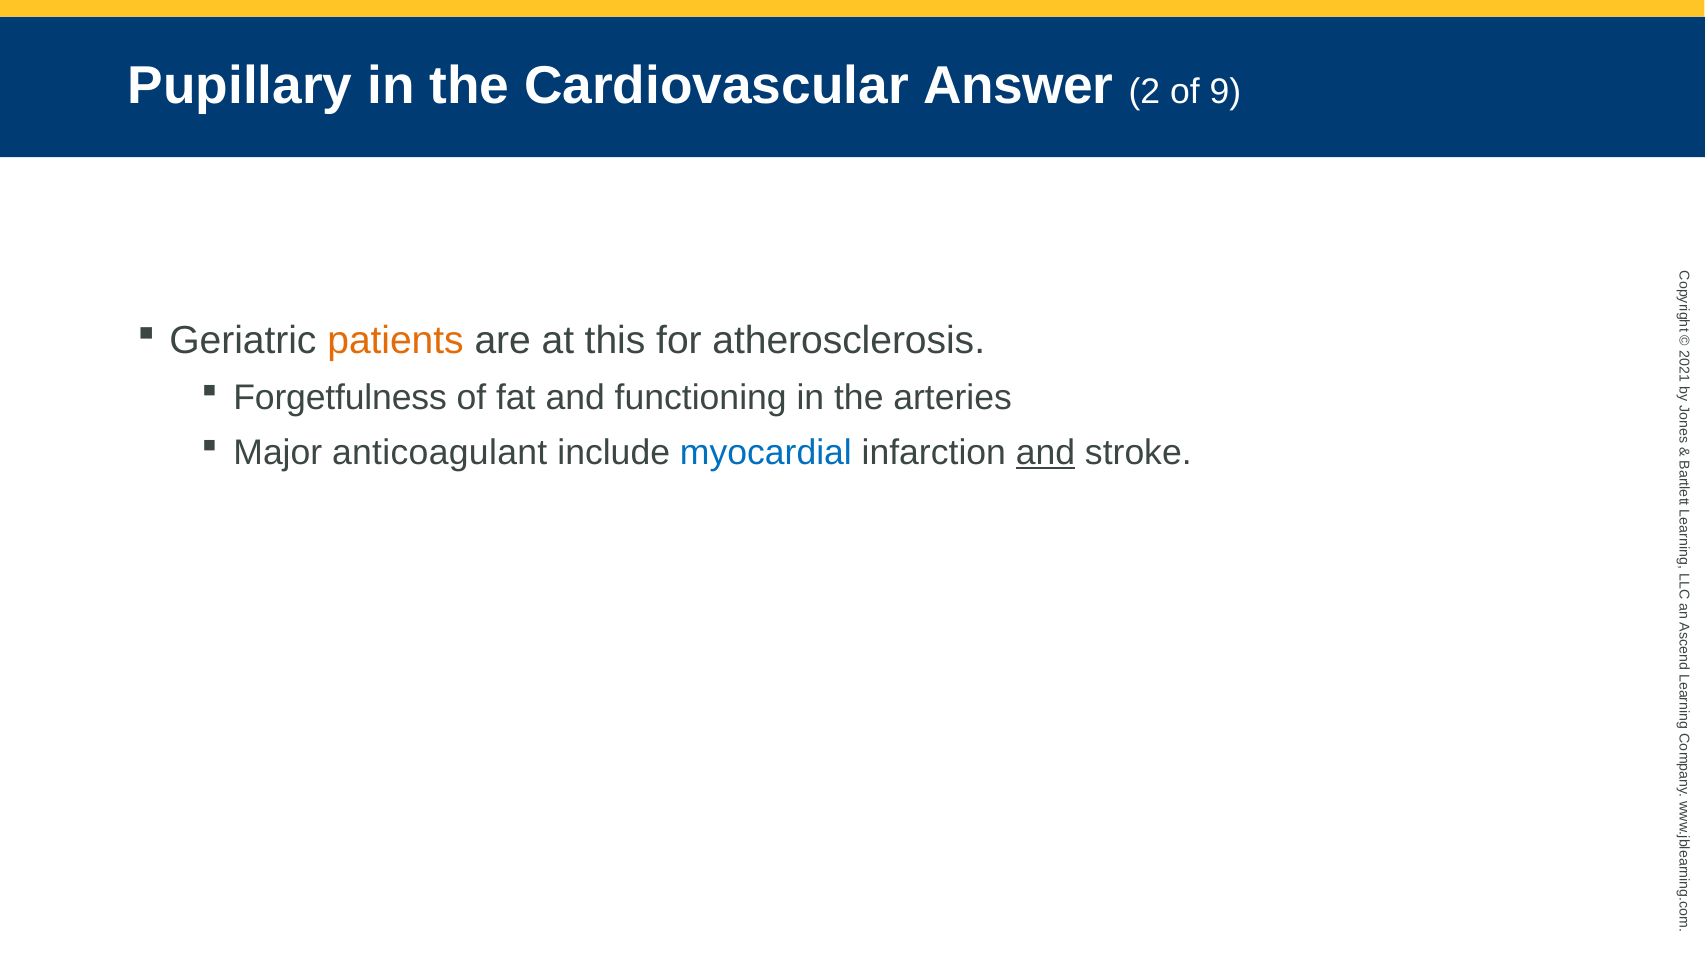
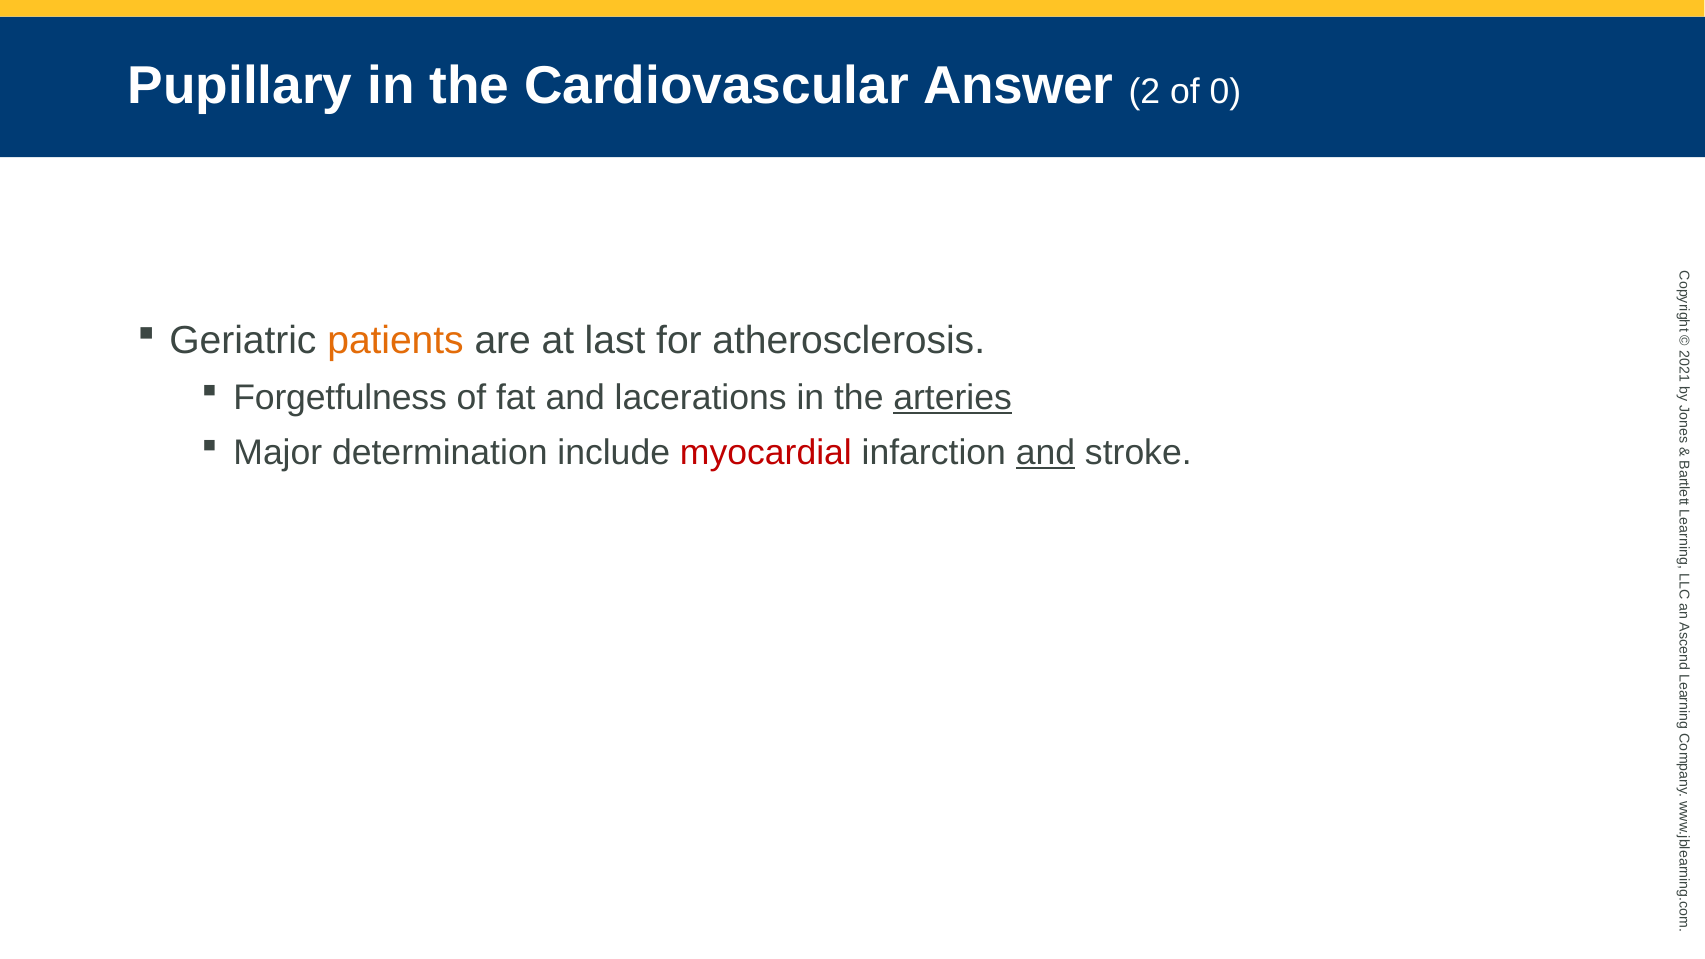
of 9: 9 -> 0
this: this -> last
functioning: functioning -> lacerations
arteries underline: none -> present
anticoagulant: anticoagulant -> determination
myocardial colour: blue -> red
